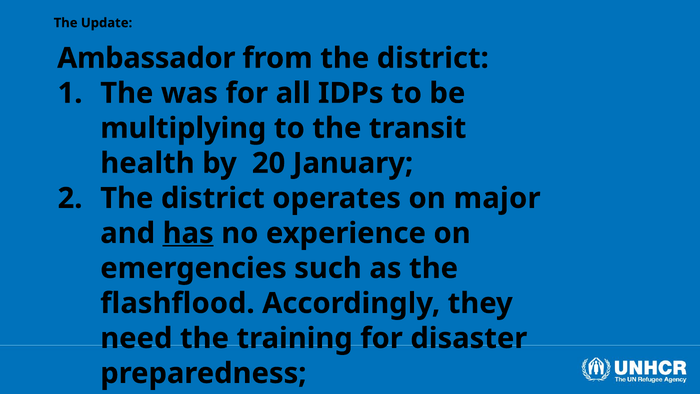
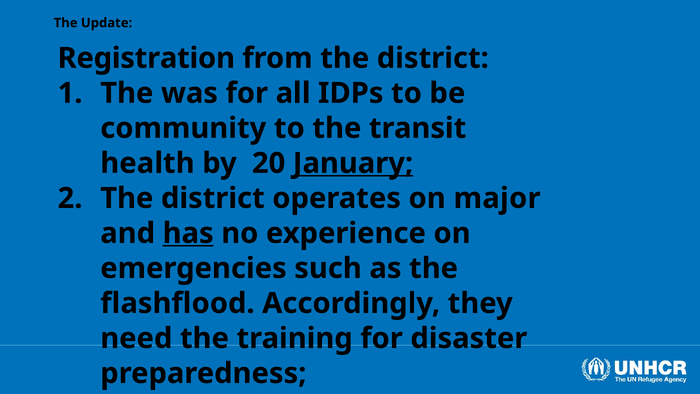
Ambassador: Ambassador -> Registration
multiplying: multiplying -> community
January underline: none -> present
